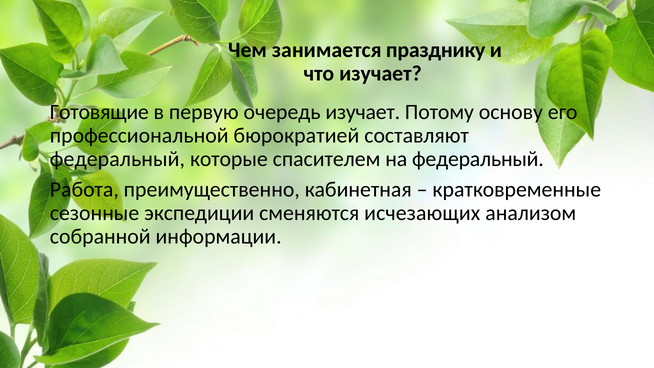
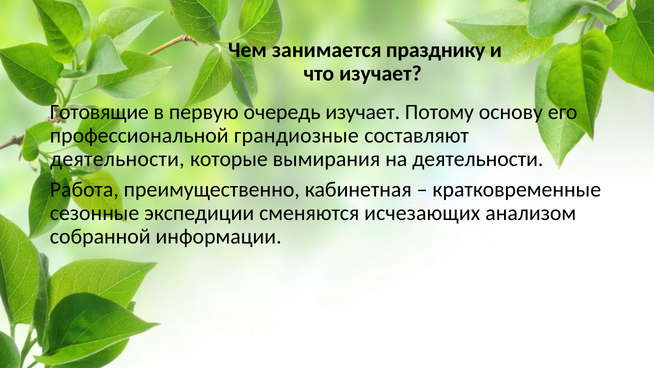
бюрократией: бюрократией -> грандиозные
федеральный at (117, 159): федеральный -> деятельности
спасителем: спасителем -> вымирания
на федеральный: федеральный -> деятельности
